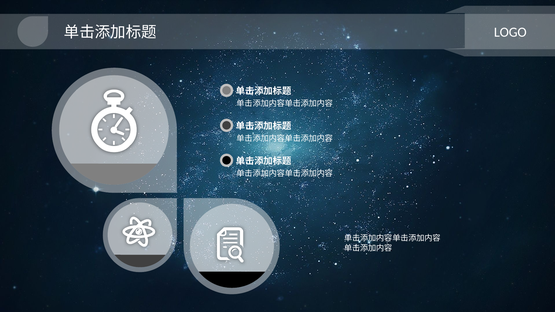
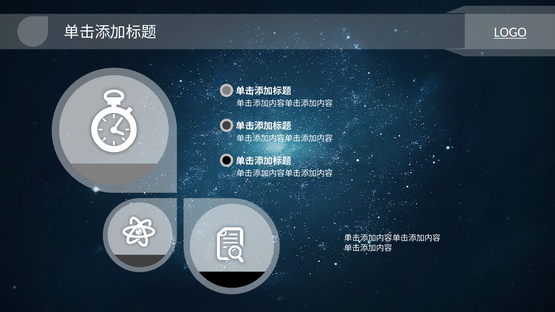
LOGO underline: none -> present
